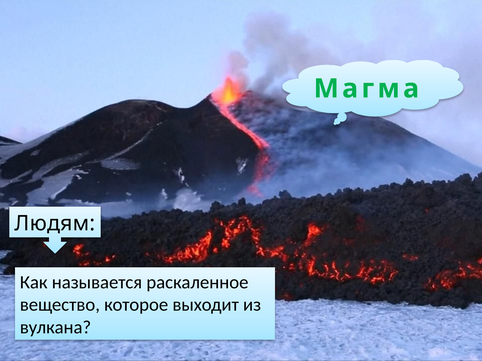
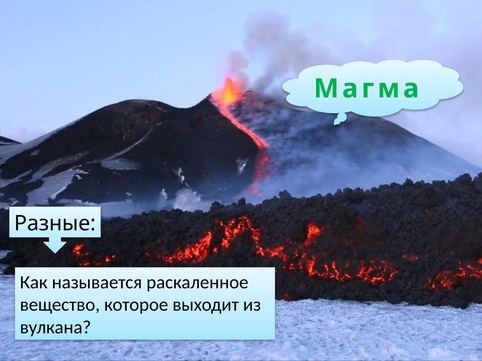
Людям: Людям -> Разные
